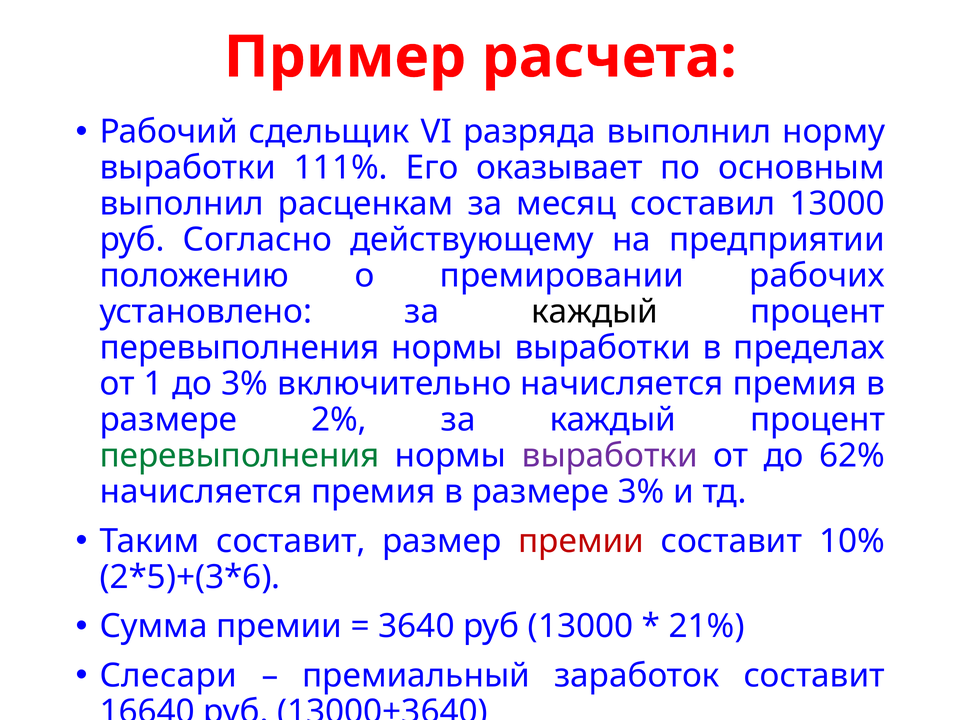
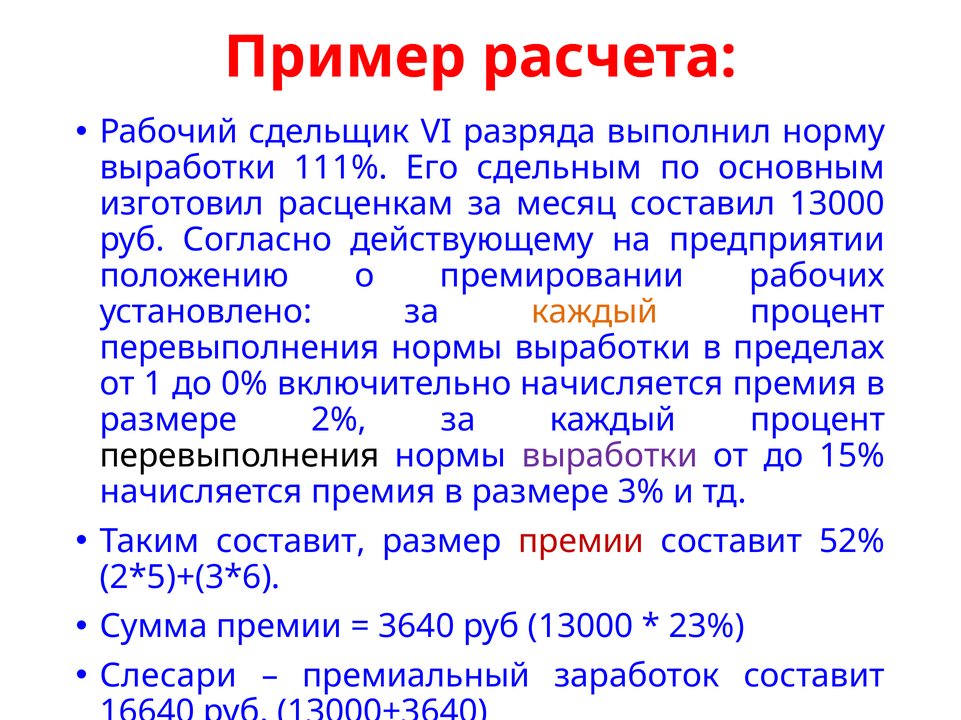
оказывает: оказывает -> сдельным
выполнил at (182, 204): выполнил -> изготовил
каждый at (595, 312) colour: black -> orange
до 3%: 3% -> 0%
перевыполнения at (240, 456) colour: green -> black
62%: 62% -> 15%
10%: 10% -> 52%
21%: 21% -> 23%
